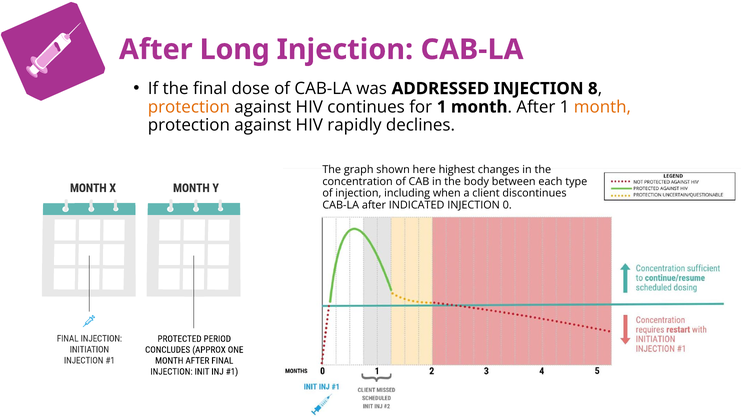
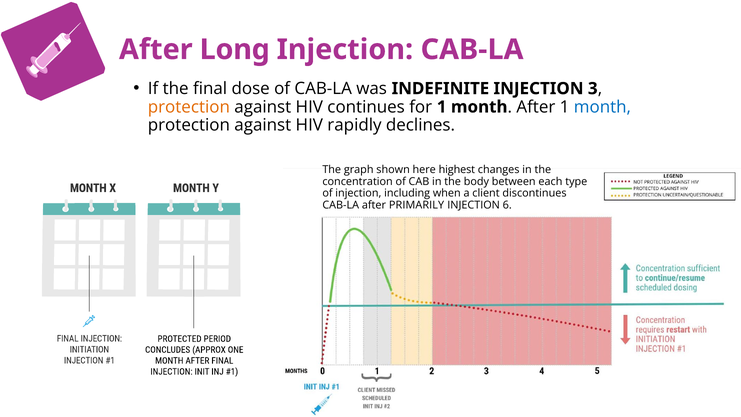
ADDRESSED: ADDRESSED -> INDEFINITE
8: 8 -> 3
month at (602, 107) colour: orange -> blue
INDICATED: INDICATED -> PRIMARILY
0: 0 -> 6
